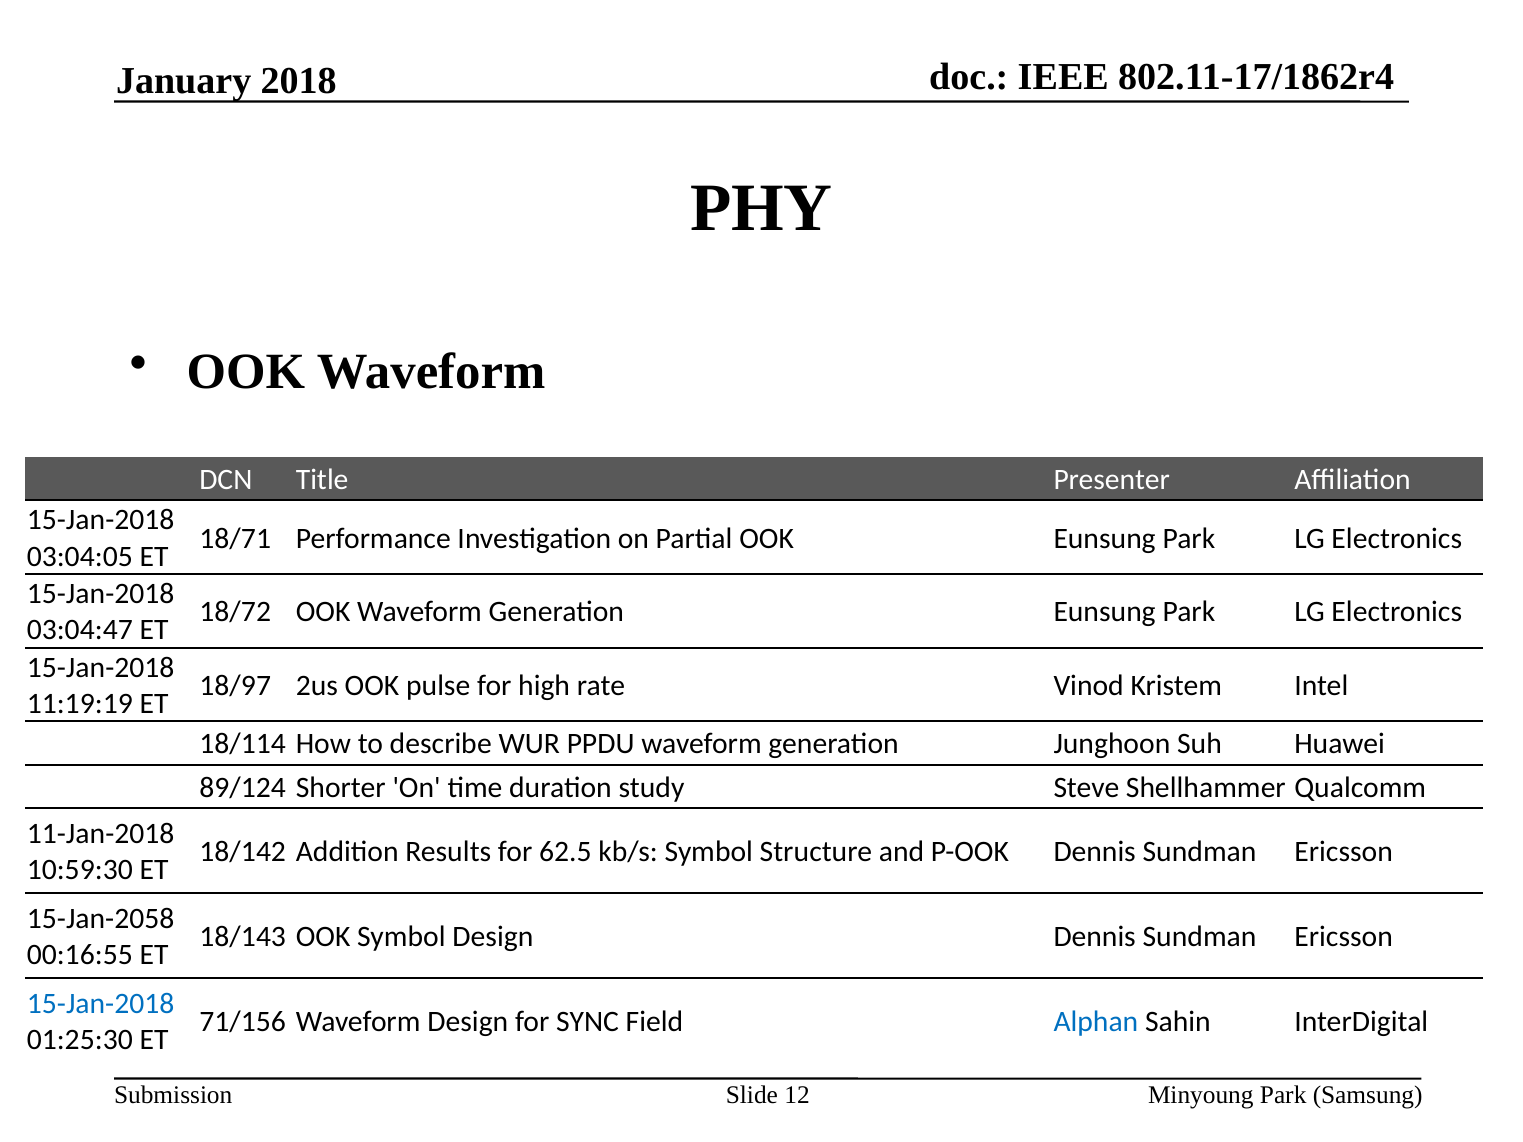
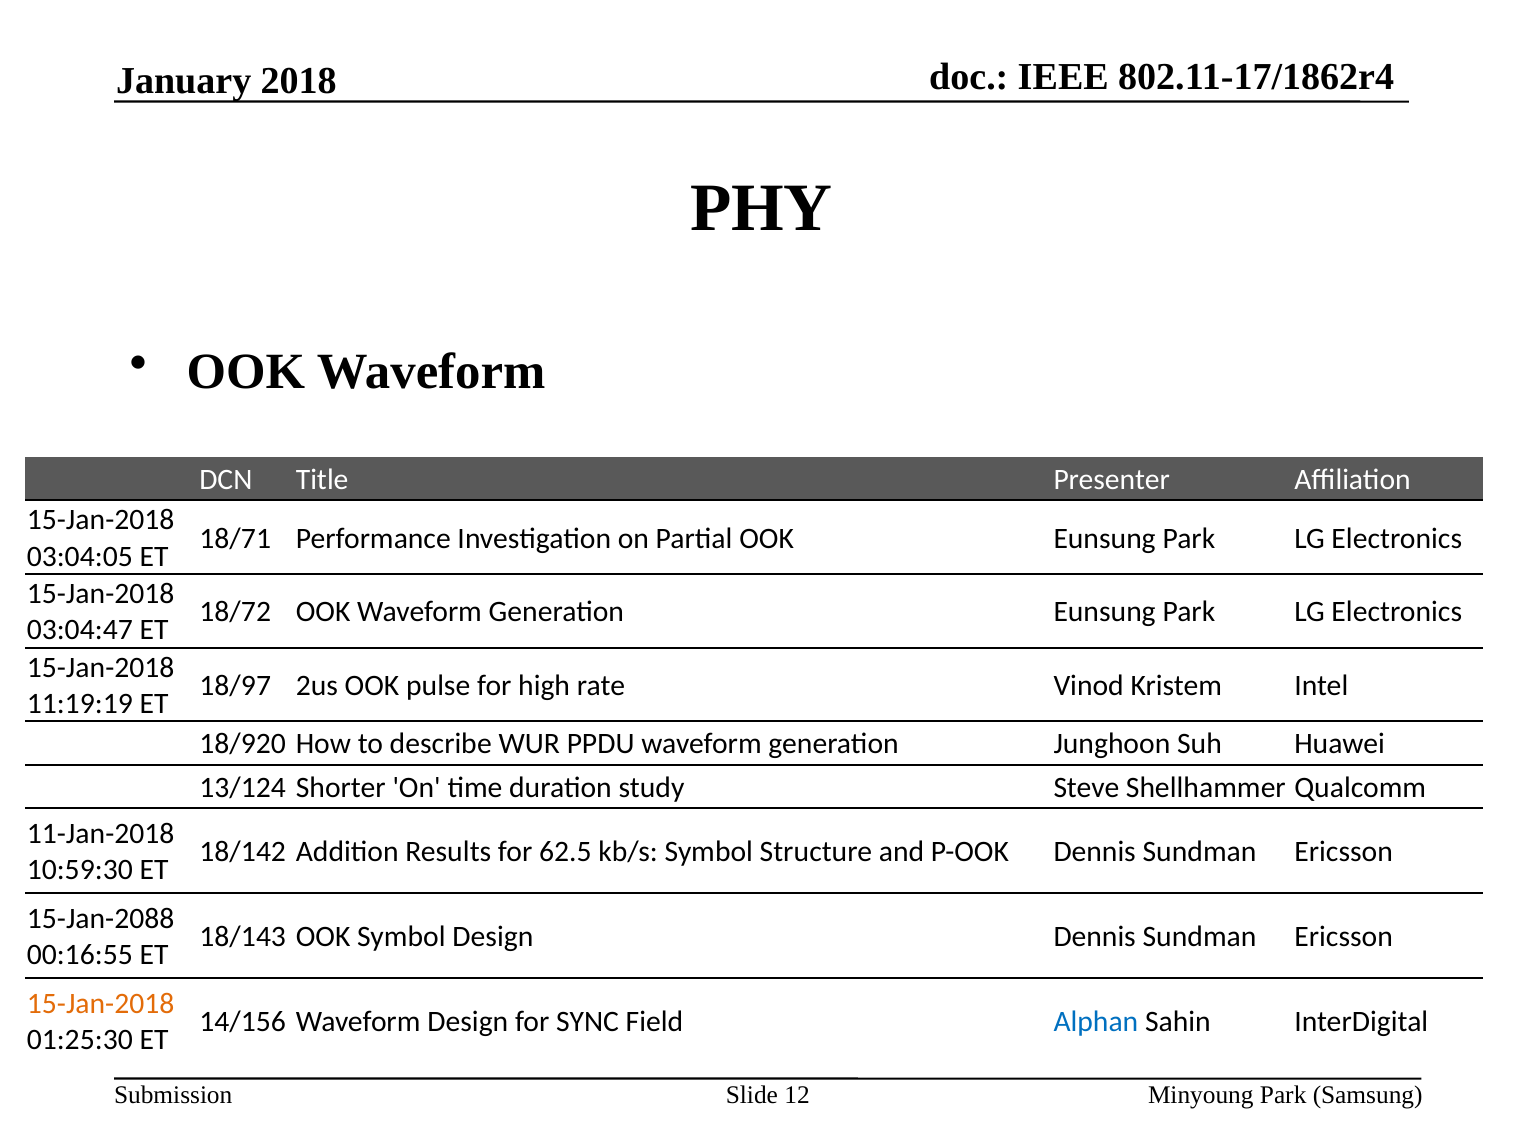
18/114: 18/114 -> 18/920
89/124: 89/124 -> 13/124
15-Jan-2058: 15-Jan-2058 -> 15-Jan-2088
15-Jan-2018 at (101, 1004) colour: blue -> orange
71/156: 71/156 -> 14/156
